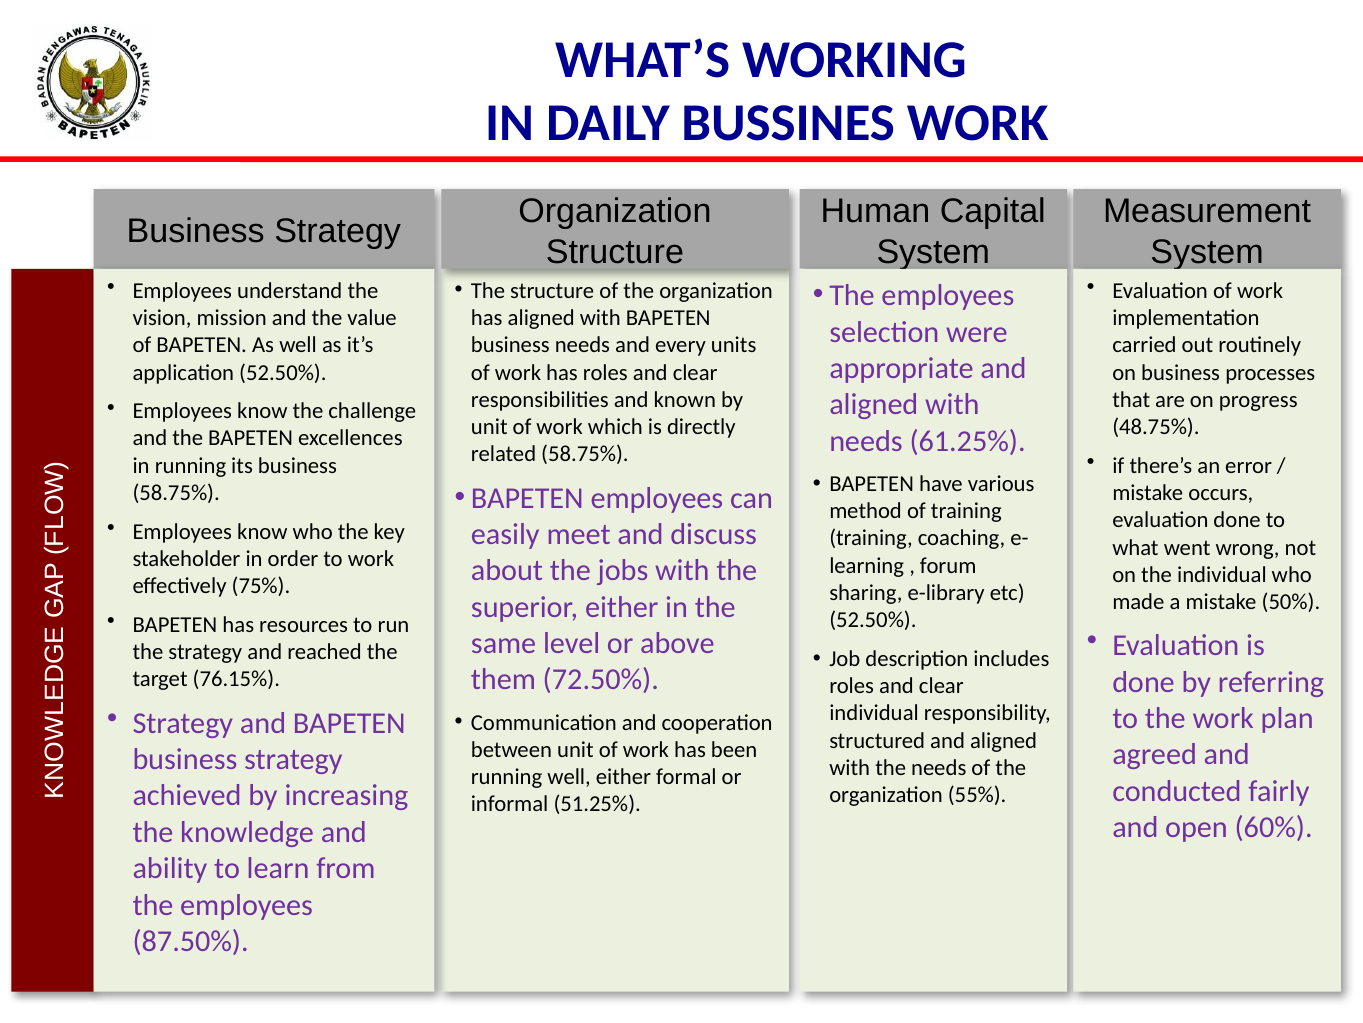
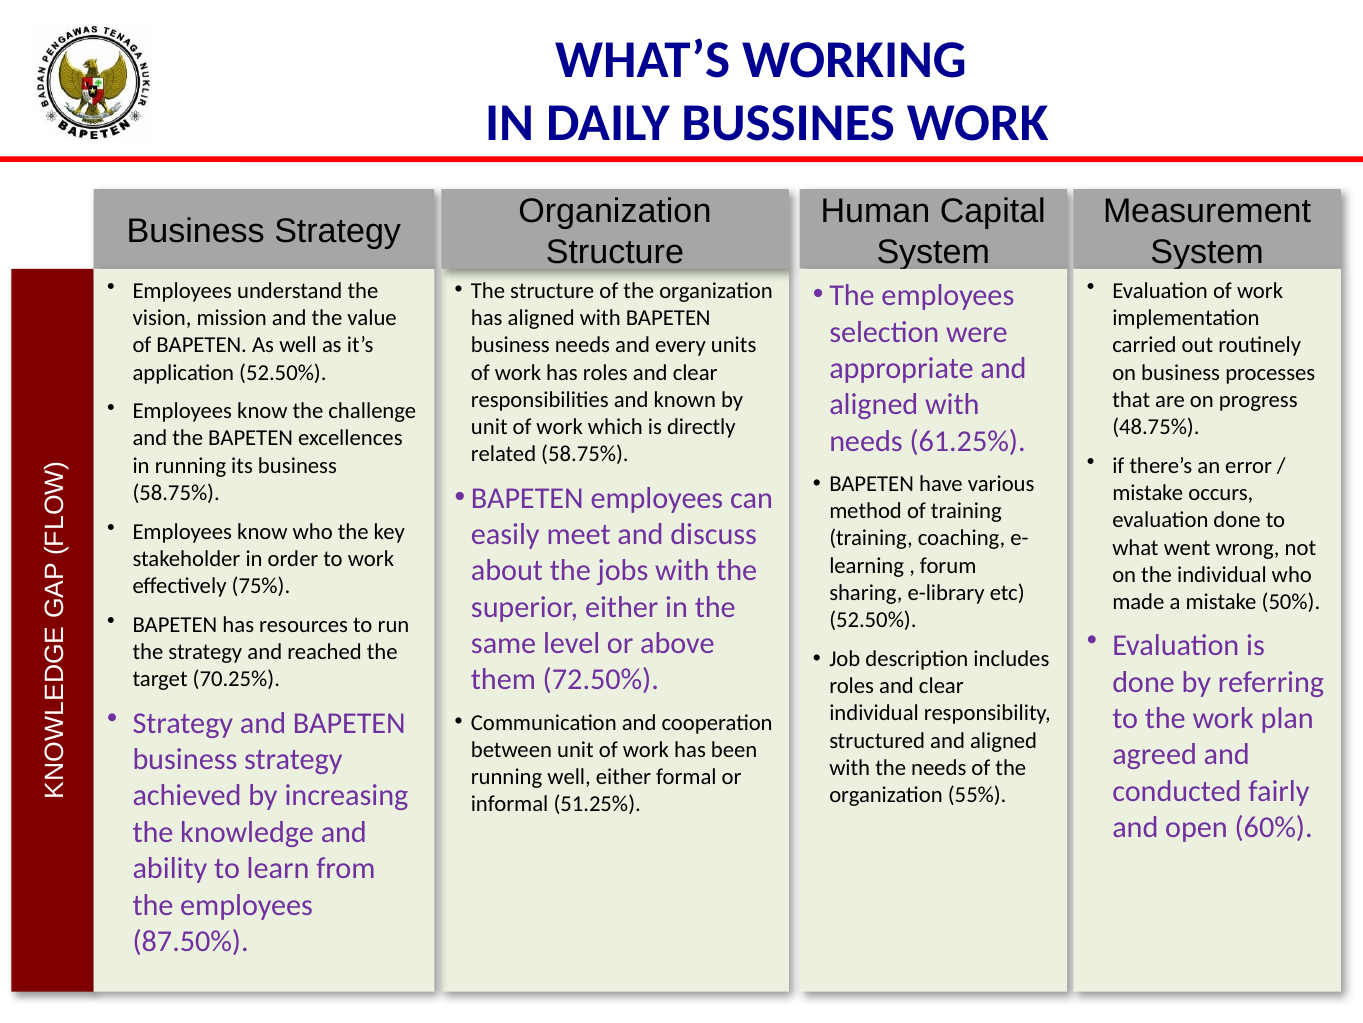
76.15%: 76.15% -> 70.25%
